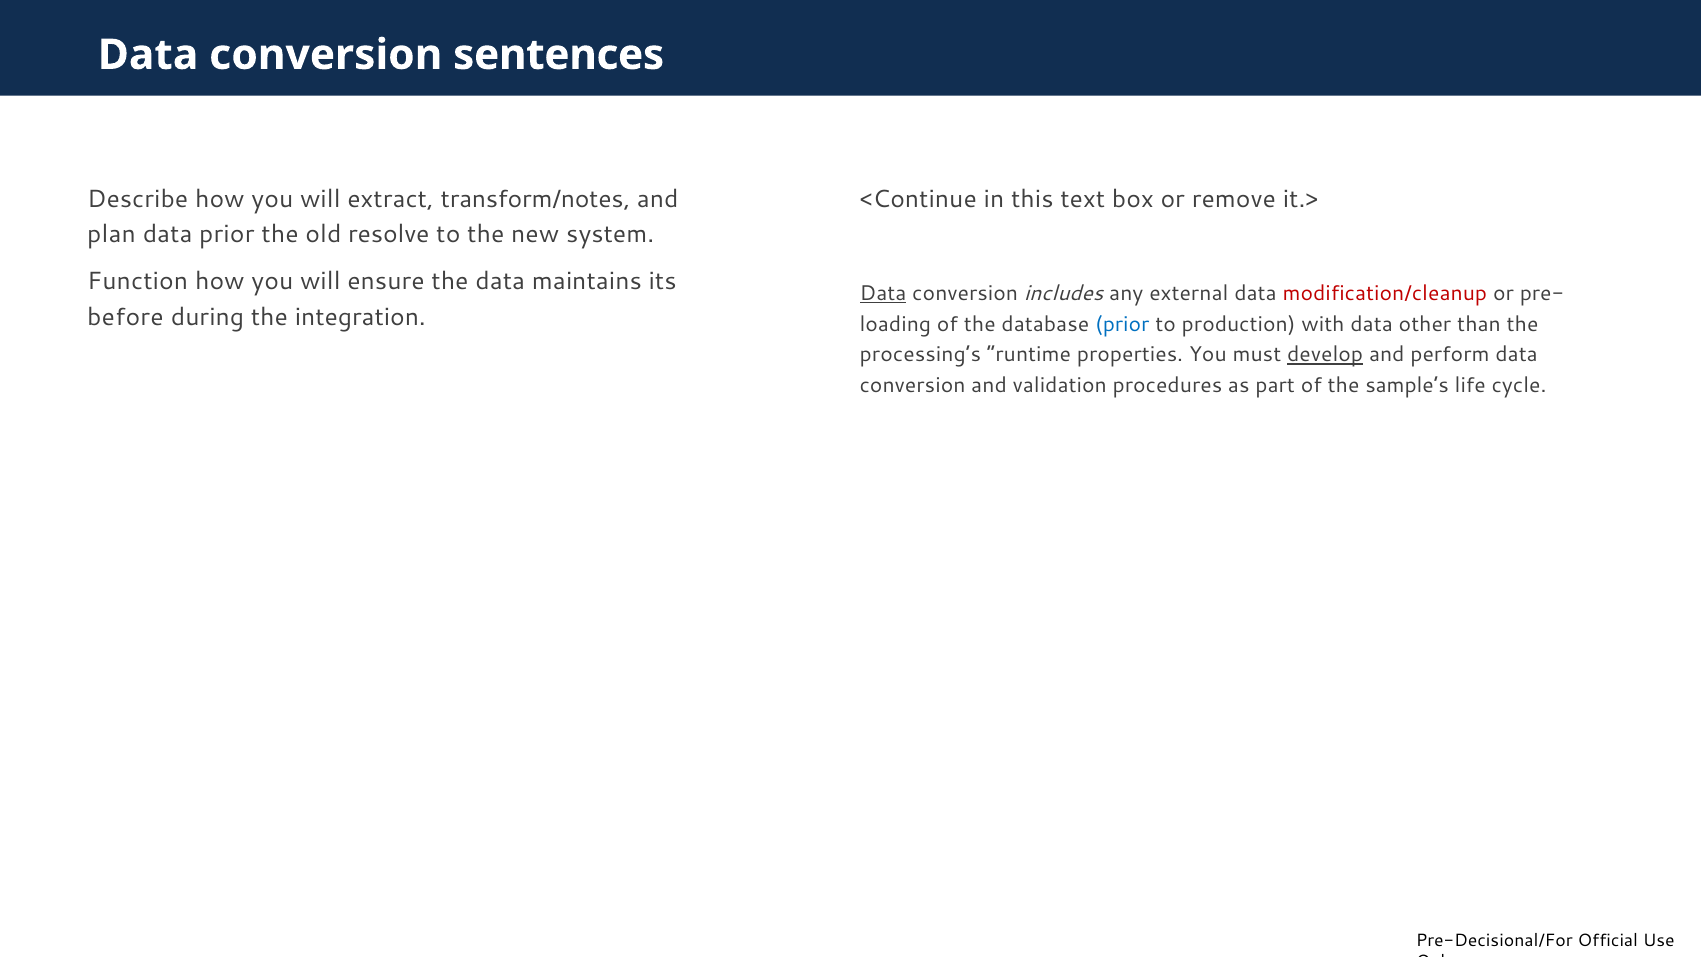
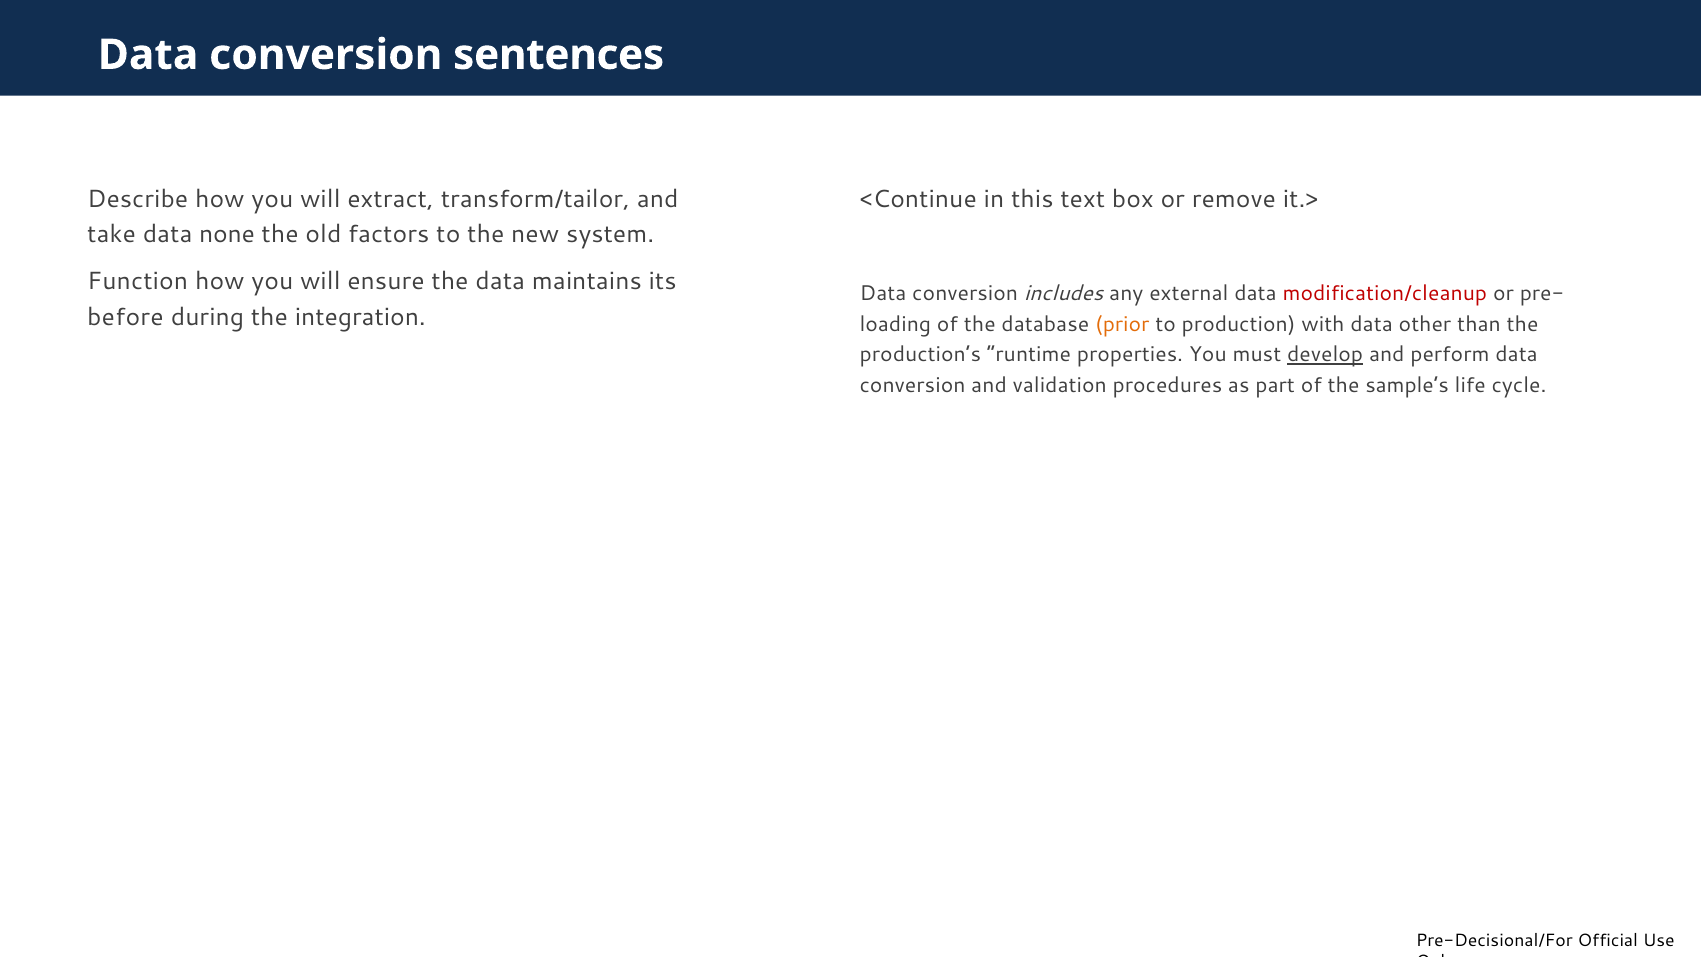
transform/notes: transform/notes -> transform/tailor
plan: plan -> take
data prior: prior -> none
resolve: resolve -> factors
Data at (883, 294) underline: present -> none
prior at (1122, 324) colour: blue -> orange
processing’s: processing’s -> production’s
